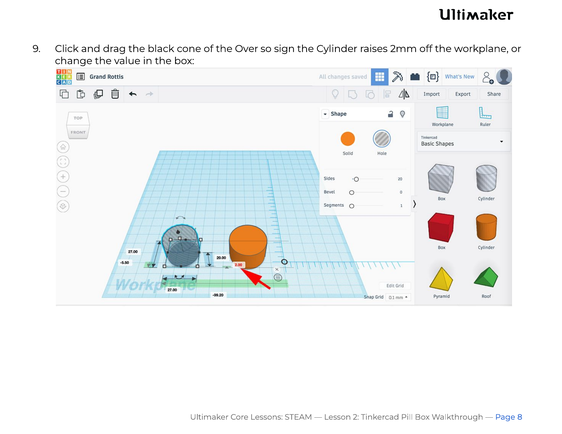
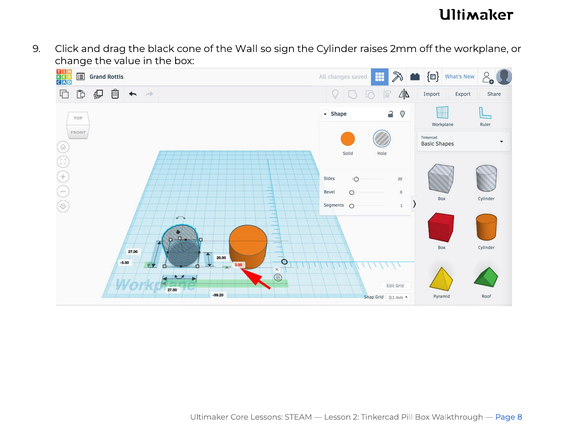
Over: Over -> Wall
